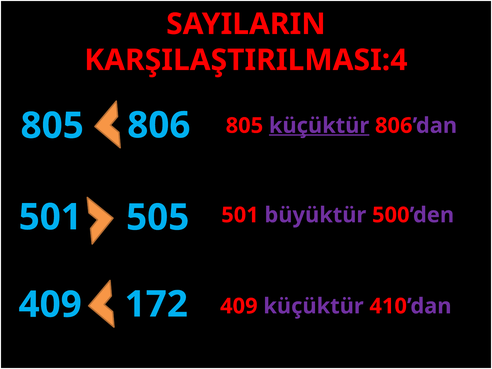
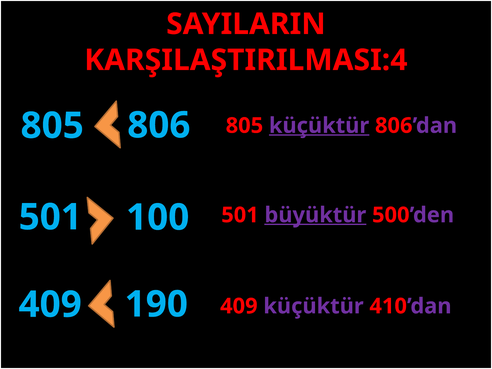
505: 505 -> 100
büyüktür underline: none -> present
172: 172 -> 190
